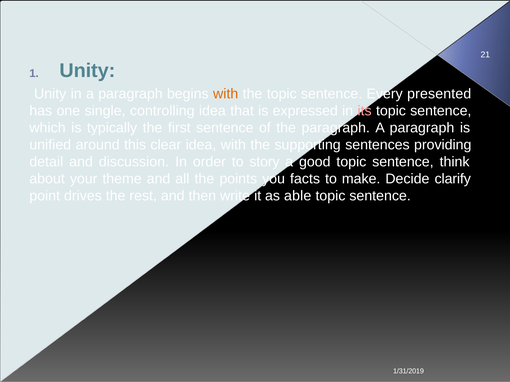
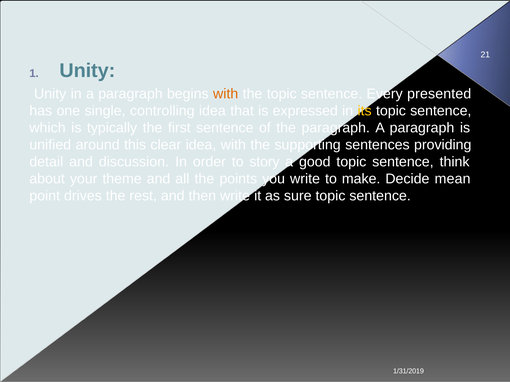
its colour: pink -> yellow
you facts: facts -> write
clarify: clarify -> mean
able: able -> sure
